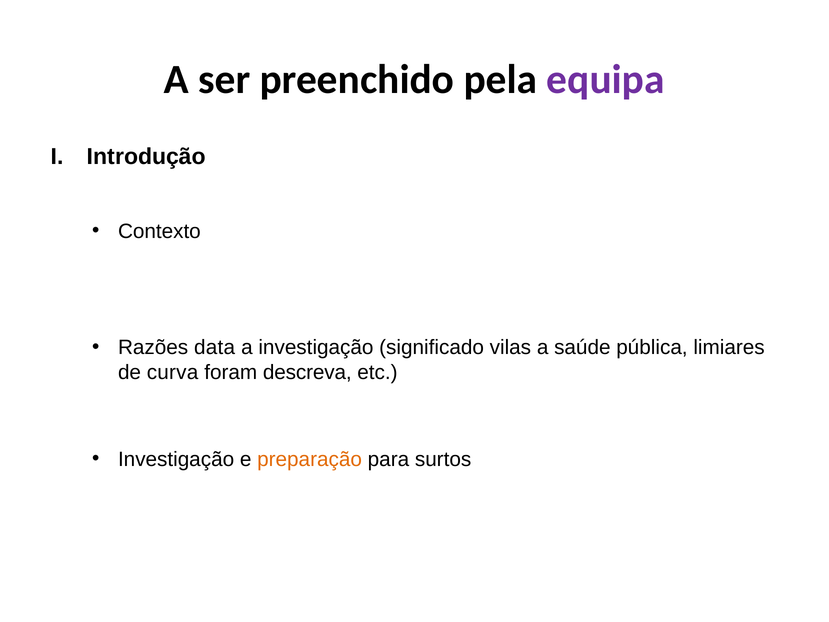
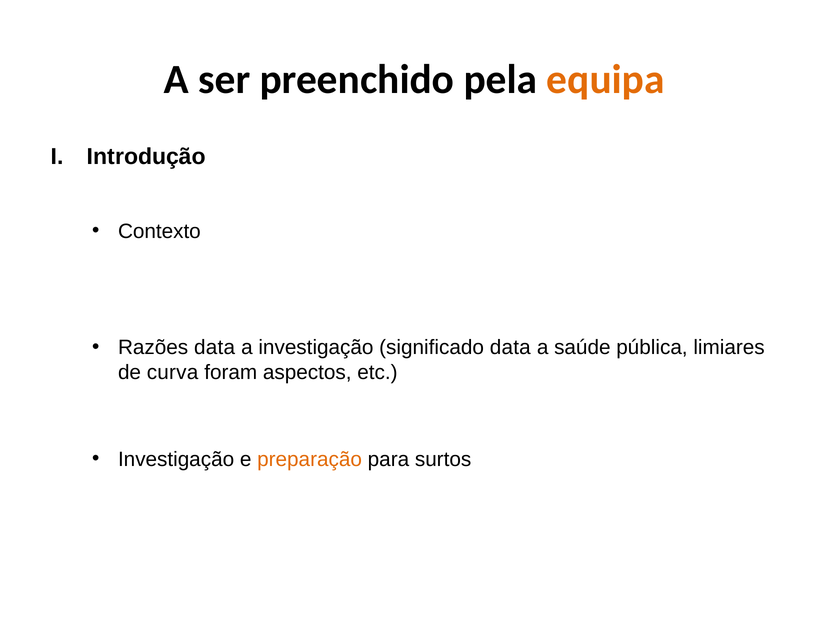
equipa colour: purple -> orange
significado vilas: vilas -> data
descreva: descreva -> aspectos
